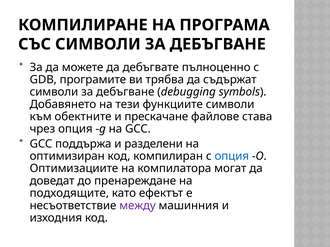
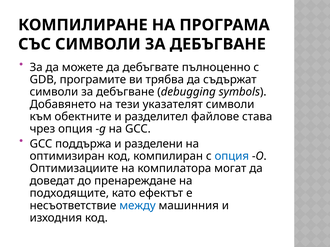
функциите: функциите -> указателят
прескачане: прескачане -> разделител
между colour: purple -> blue
